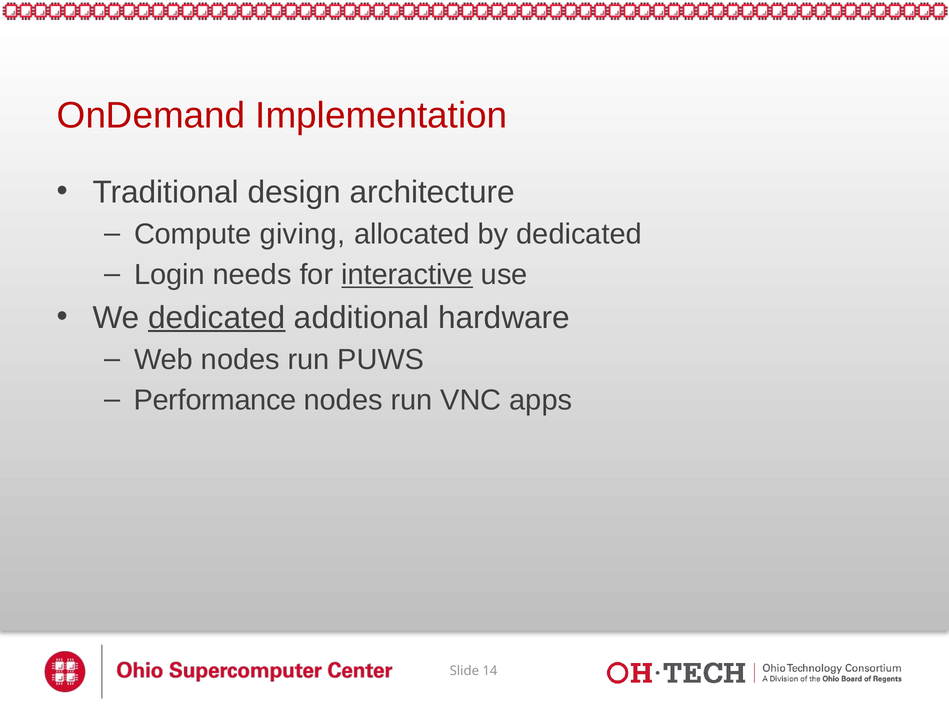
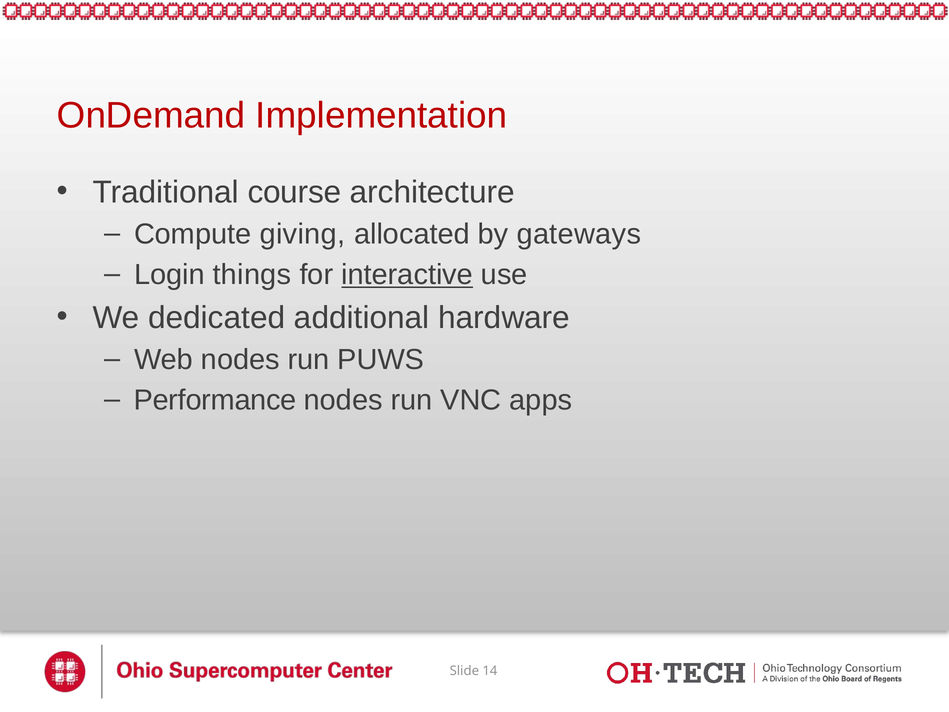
design: design -> course
by dedicated: dedicated -> gateways
needs: needs -> things
dedicated at (217, 317) underline: present -> none
